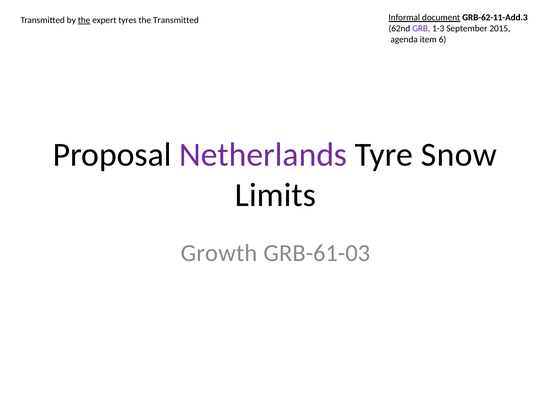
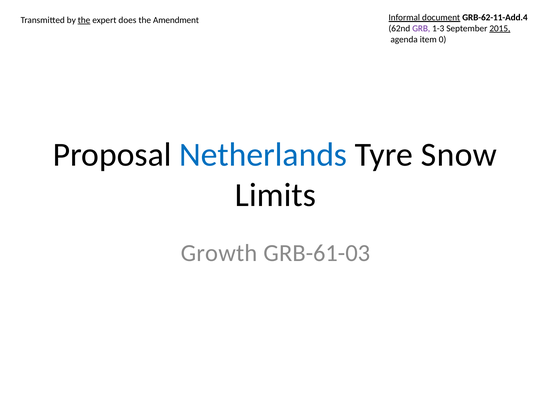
tyres: tyres -> does
the Transmitted: Transmitted -> Amendment
GRB-62-11-Add.3: GRB-62-11-Add.3 -> GRB-62-11-Add.4
2015 underline: none -> present
6: 6 -> 0
Netherlands colour: purple -> blue
